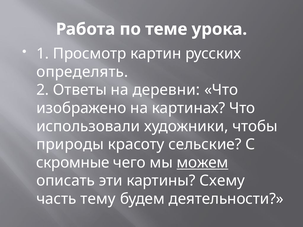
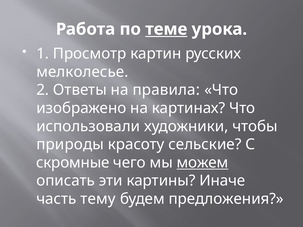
теме underline: none -> present
определять: определять -> мелколесье
деревни: деревни -> правила
Схему: Схему -> Иначе
деятельности: деятельности -> предложения
